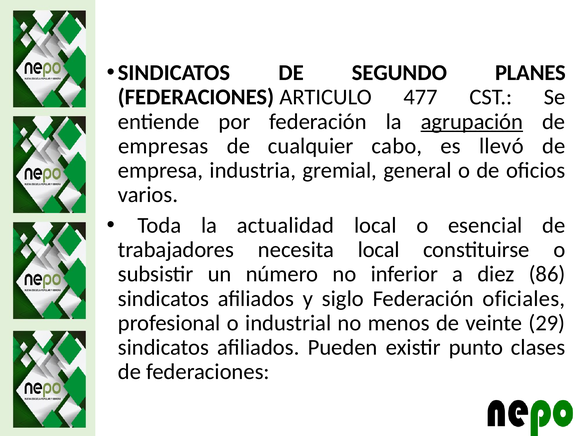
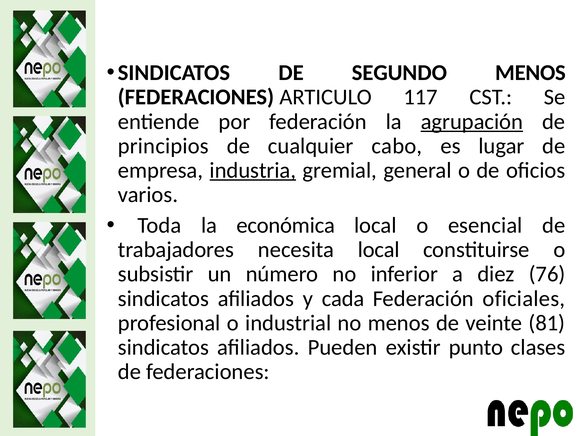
SEGUNDO PLANES: PLANES -> MENOS
477: 477 -> 117
empresas: empresas -> principios
llevó: llevó -> lugar
industria underline: none -> present
actualidad: actualidad -> económica
86: 86 -> 76
siglo: siglo -> cada
29: 29 -> 81
